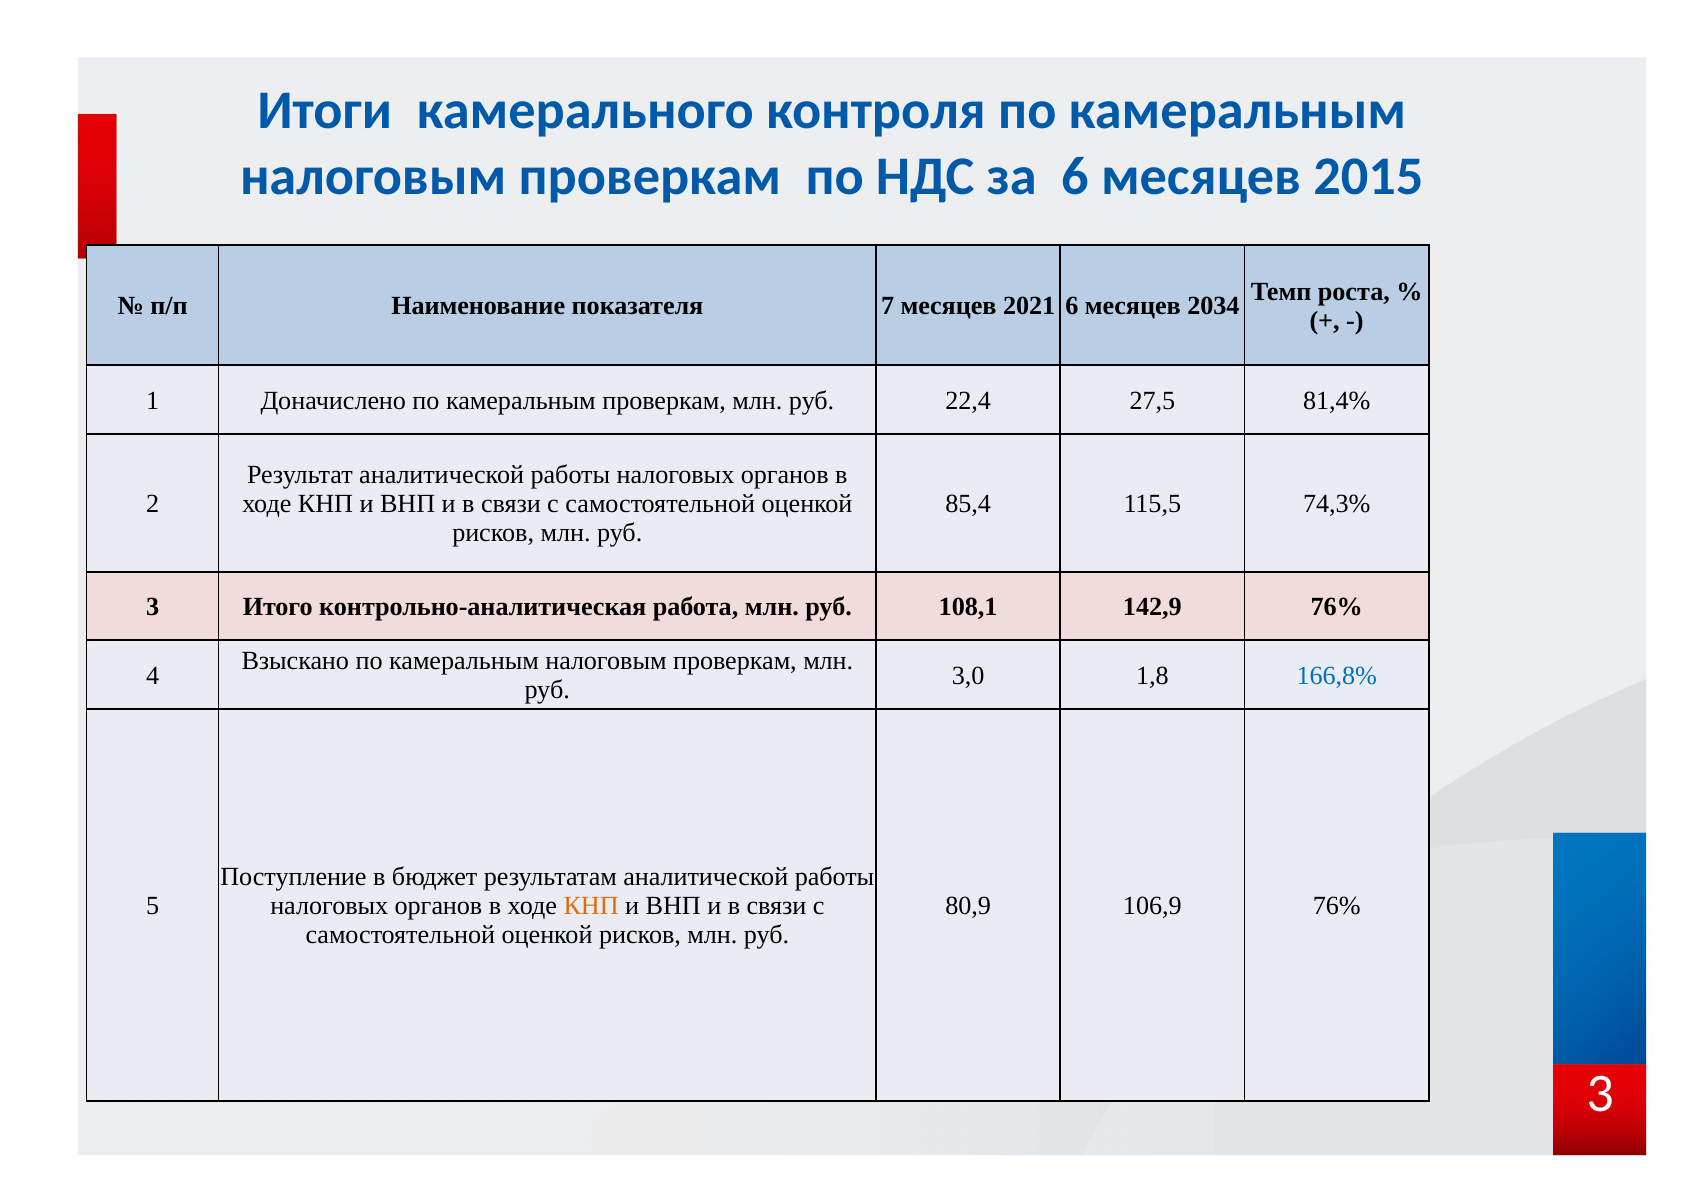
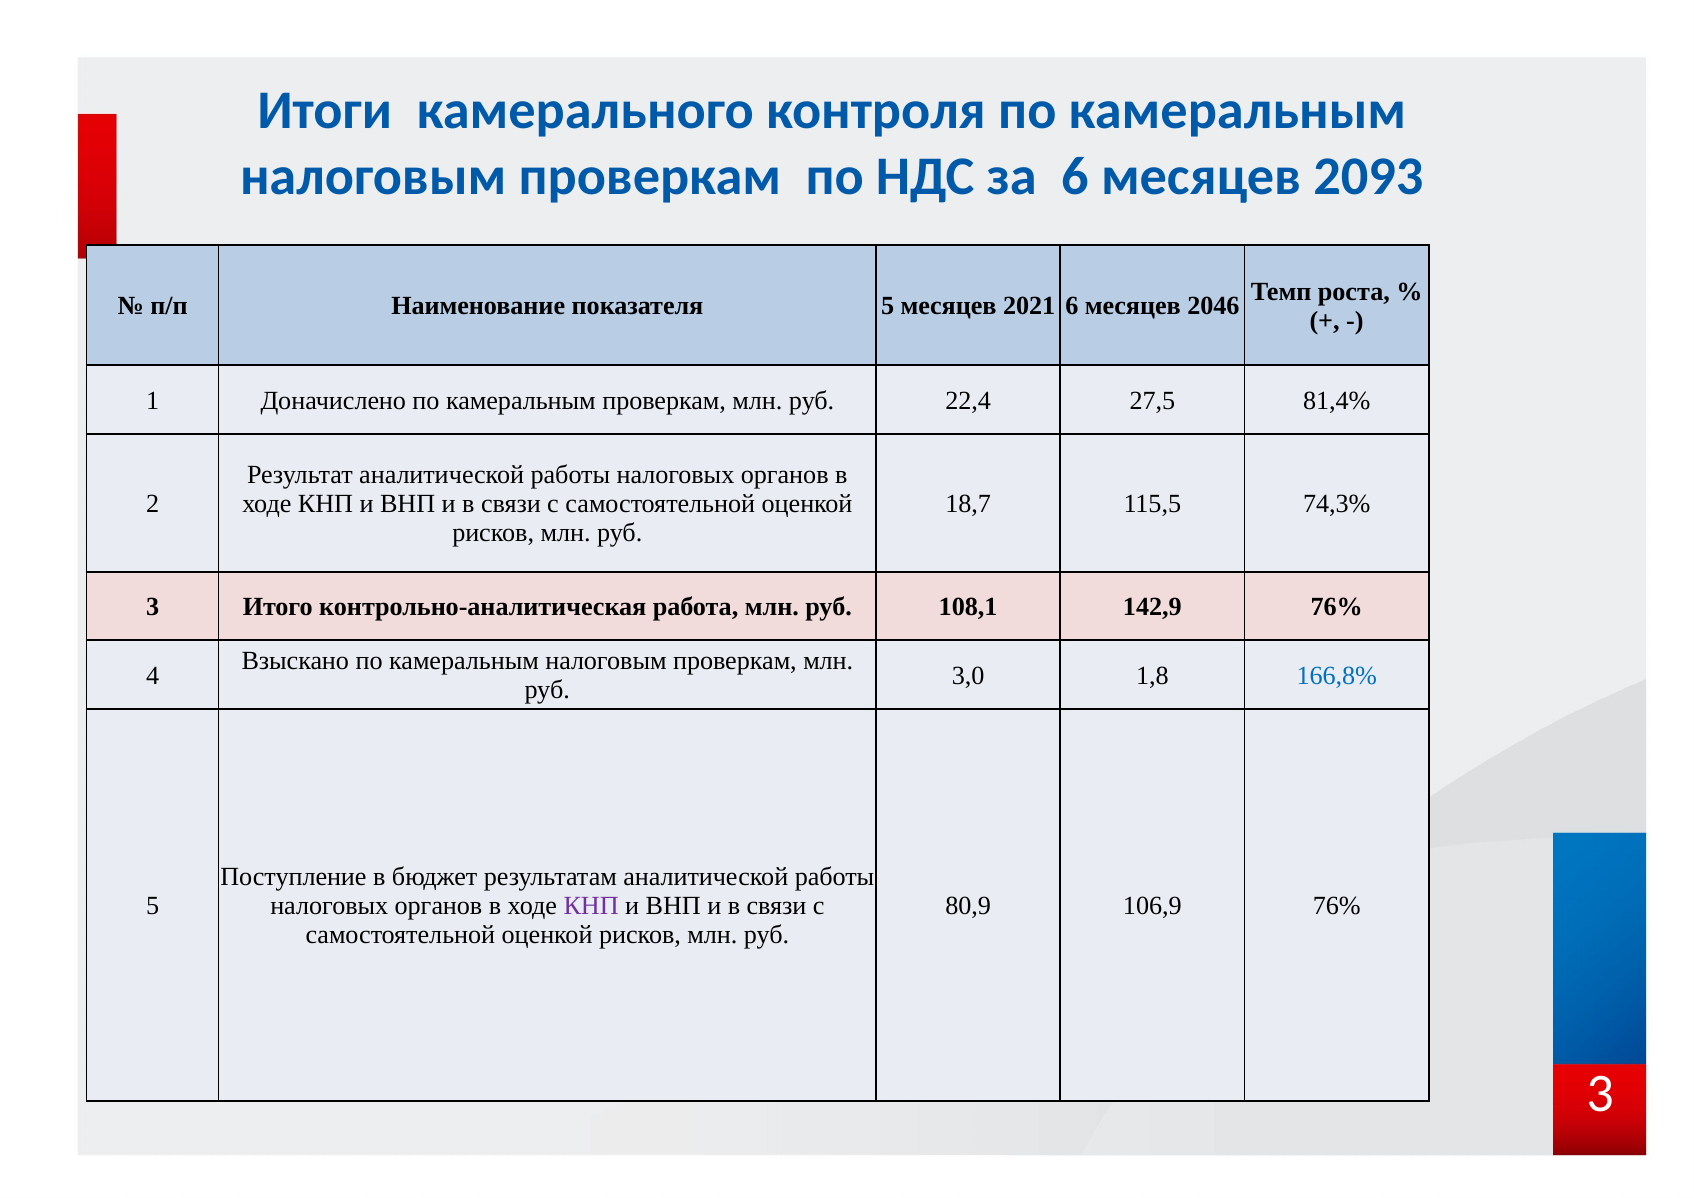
2015: 2015 -> 2093
показателя 7: 7 -> 5
2034: 2034 -> 2046
85,4: 85,4 -> 18,7
КНП at (591, 906) colour: orange -> purple
